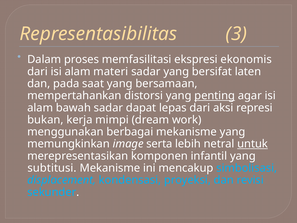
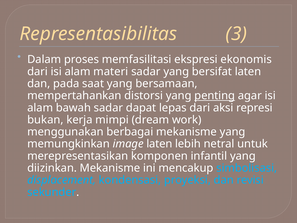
image serta: serta -> laten
untuk underline: present -> none
subtitusi: subtitusi -> diizinkan
